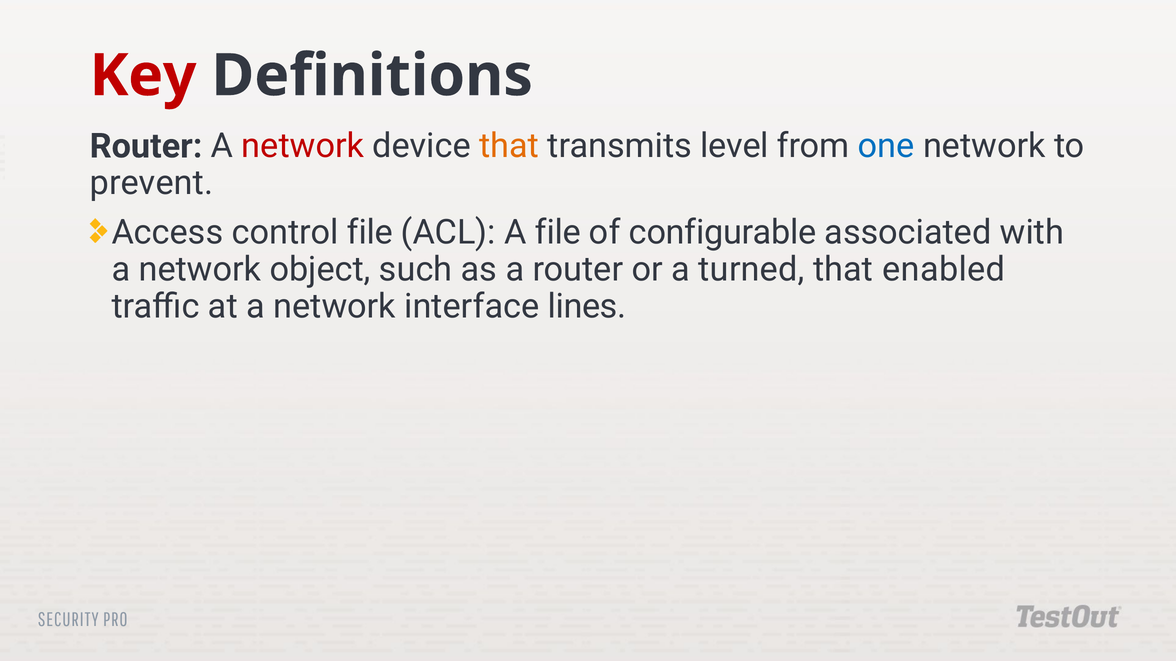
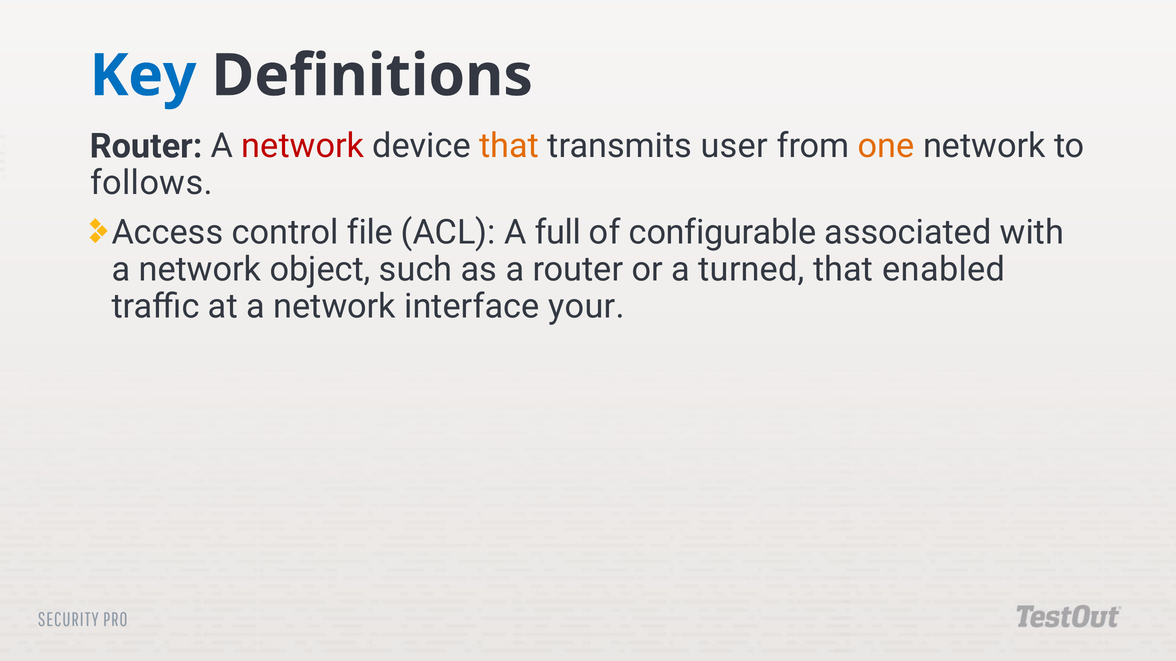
Key colour: red -> blue
level: level -> user
one colour: blue -> orange
prevent: prevent -> follows
A file: file -> full
lines: lines -> your
